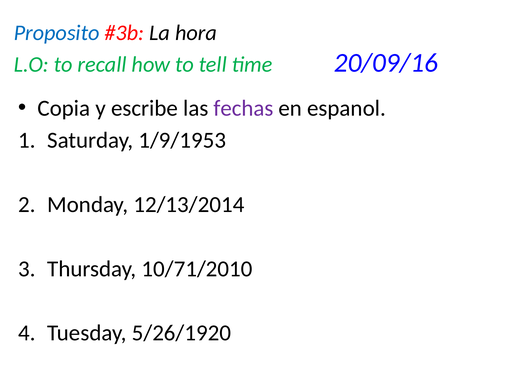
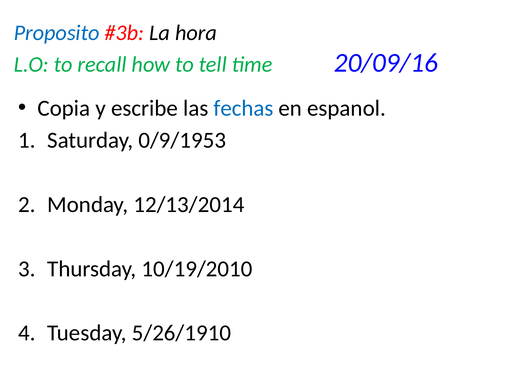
fechas colour: purple -> blue
1/9/1953: 1/9/1953 -> 0/9/1953
10/71/2010: 10/71/2010 -> 10/19/2010
5/26/1920: 5/26/1920 -> 5/26/1910
